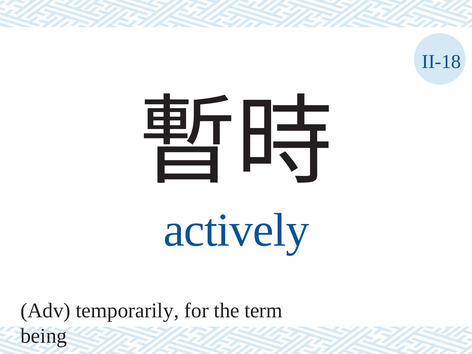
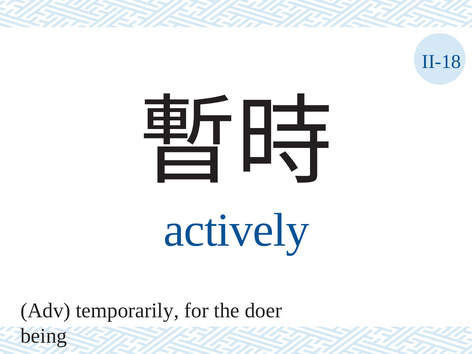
term: term -> doer
